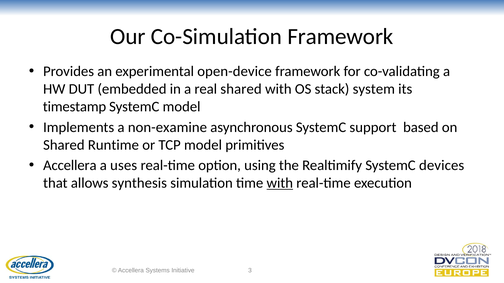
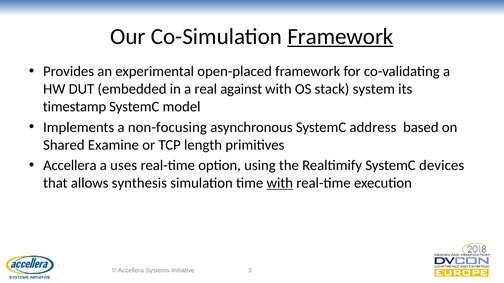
Framework at (340, 37) underline: none -> present
open-device: open-device -> open-placed
real shared: shared -> against
non-examine: non-examine -> non-focusing
support: support -> address
Runtime: Runtime -> Examine
TCP model: model -> length
